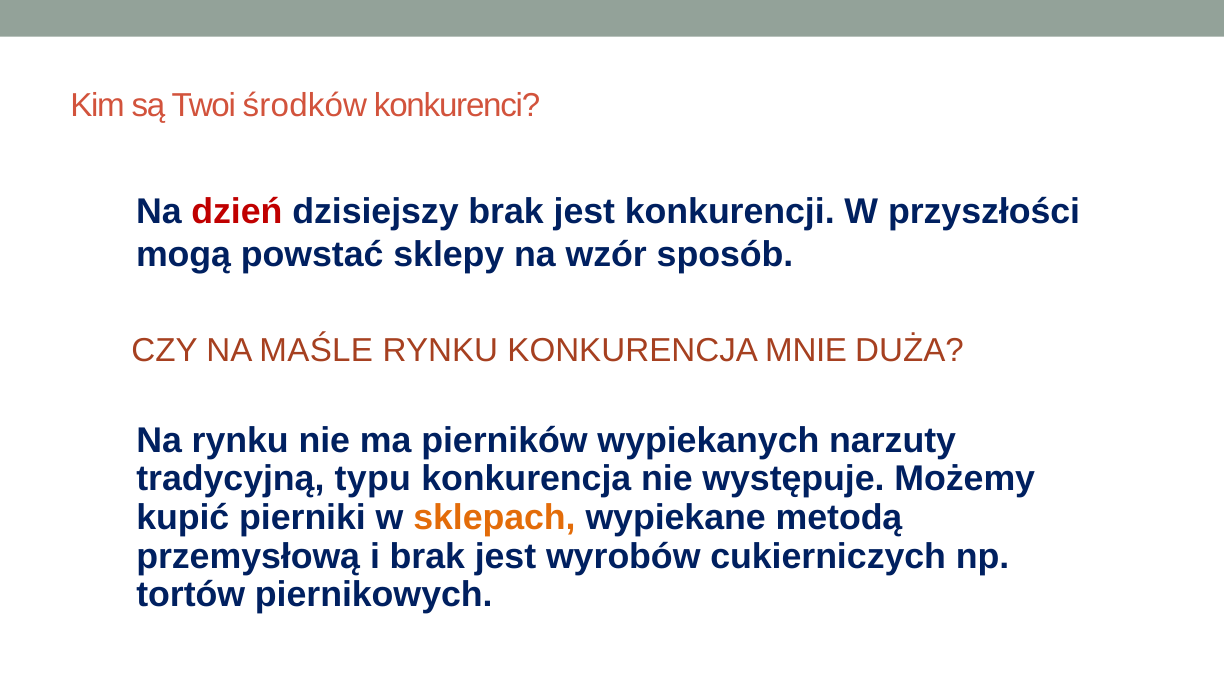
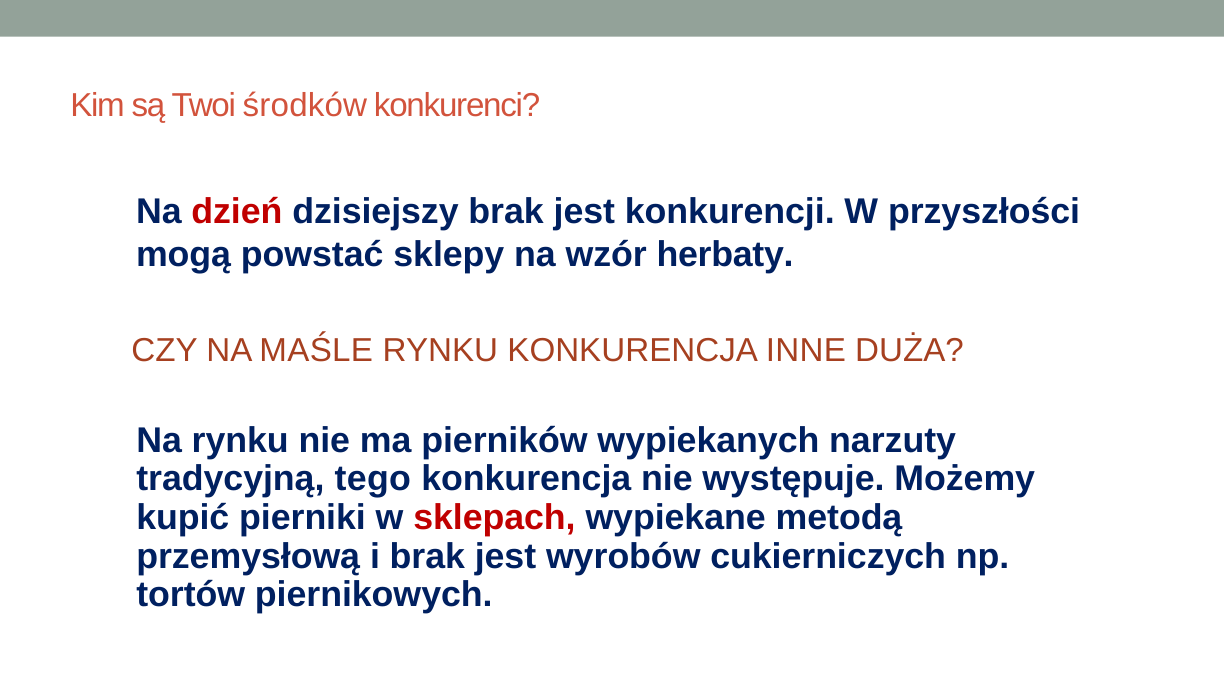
sposób: sposób -> herbaty
MNIE: MNIE -> INNE
typu: typu -> tego
sklepach colour: orange -> red
